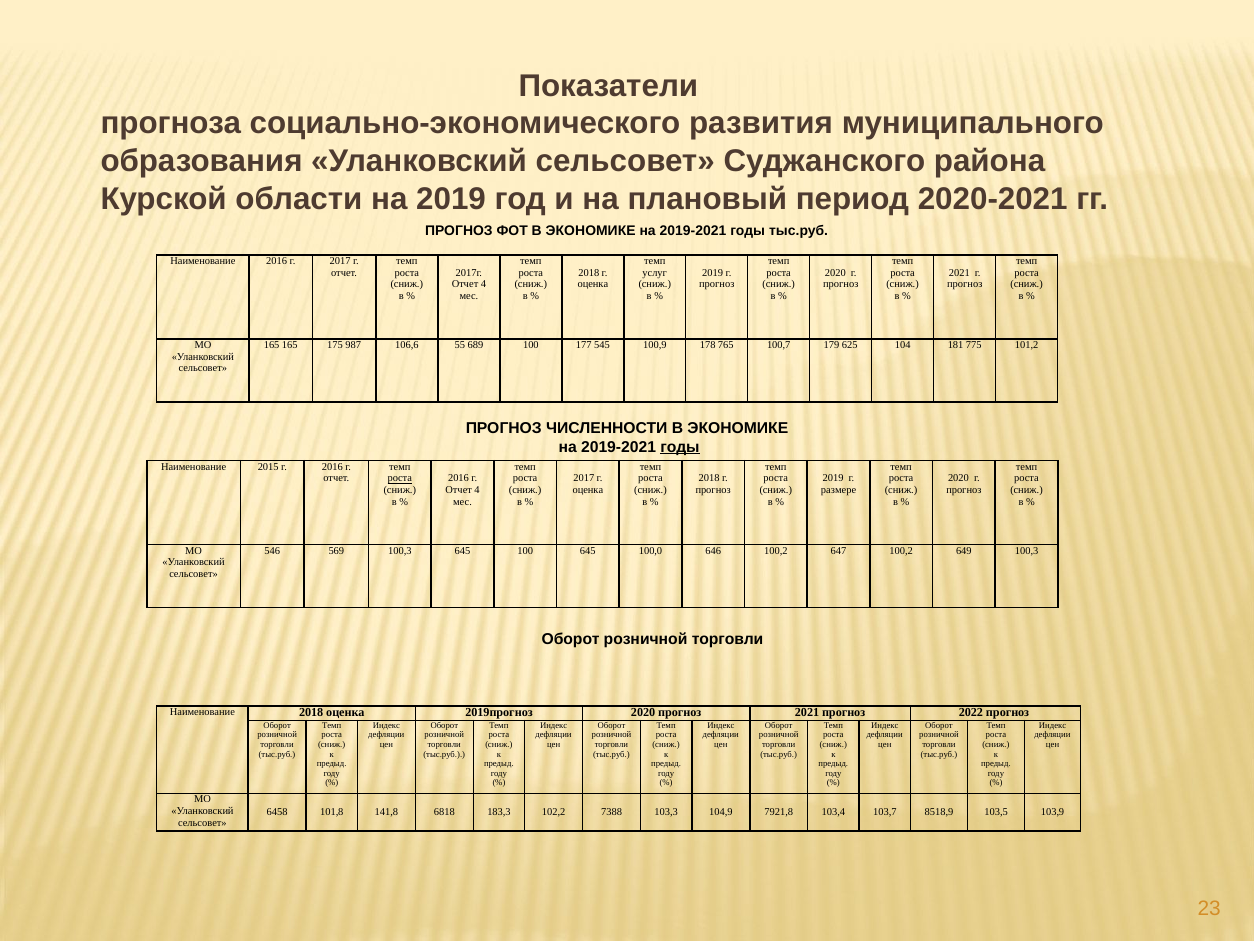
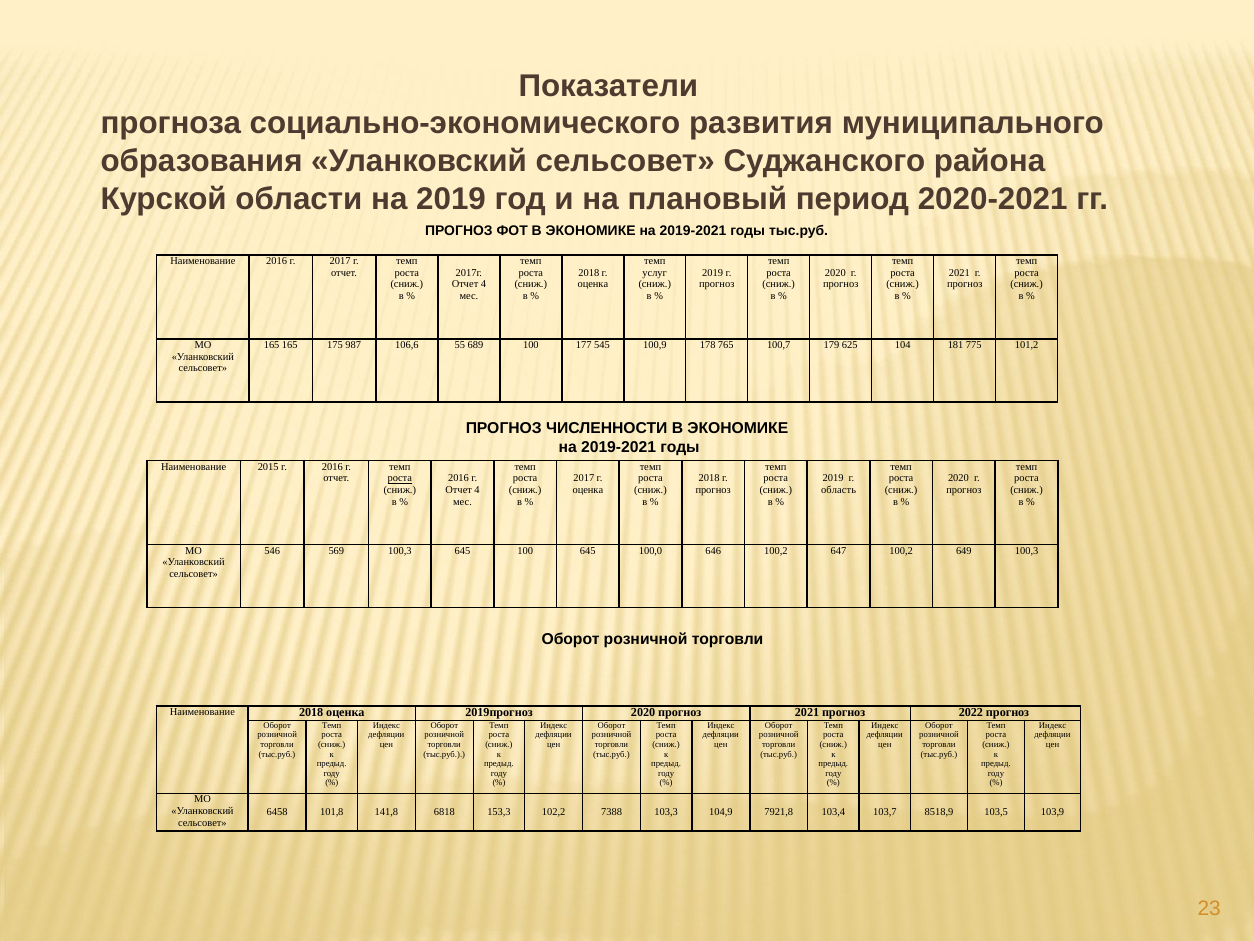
годы at (680, 447) underline: present -> none
размере: размере -> область
183,3: 183,3 -> 153,3
